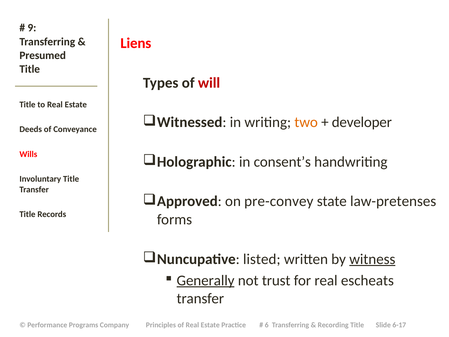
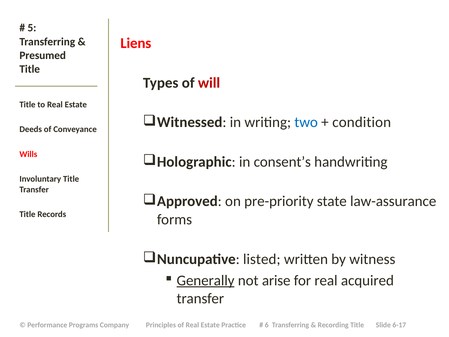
9: 9 -> 5
two colour: orange -> blue
developer: developer -> condition
pre-convey: pre-convey -> pre-priority
law-pretenses: law-pretenses -> law-assurance
witness underline: present -> none
trust: trust -> arise
escheats: escheats -> acquired
